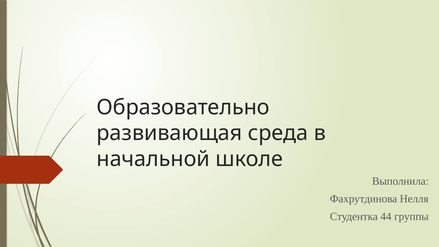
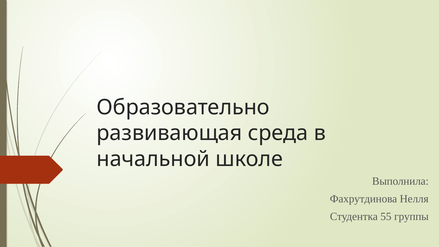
44: 44 -> 55
